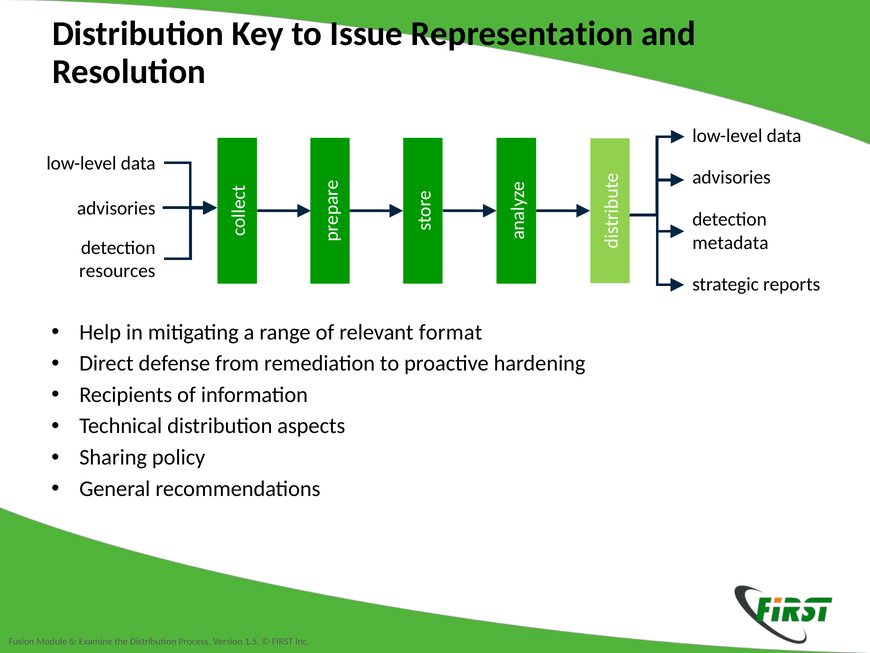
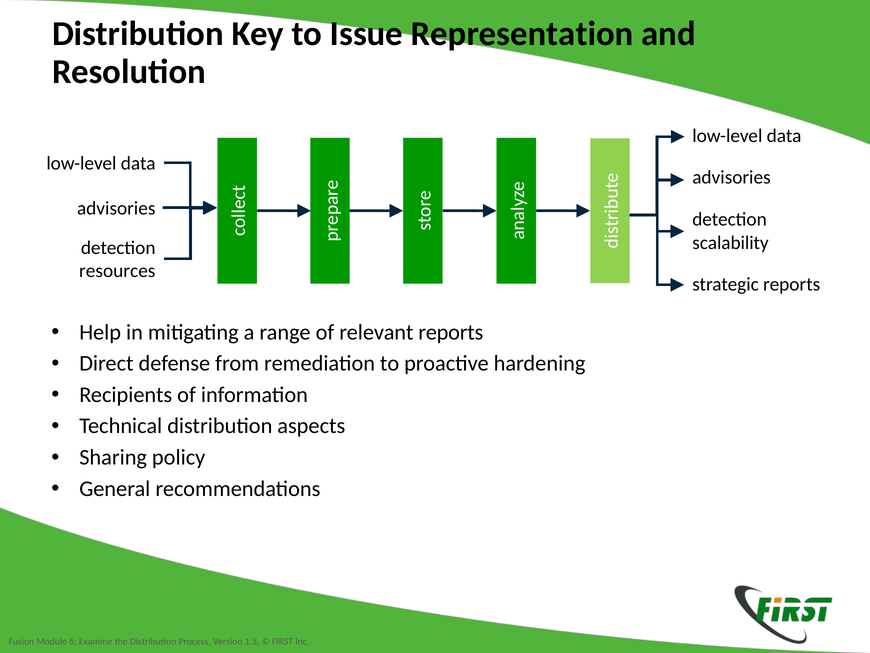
metadata: metadata -> scalability
relevant format: format -> reports
